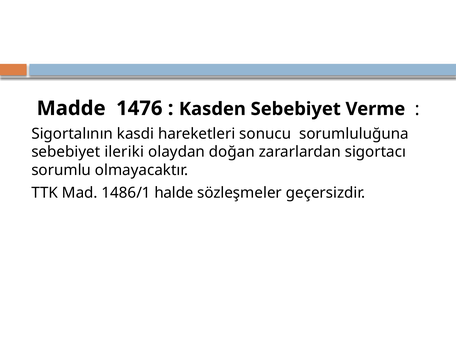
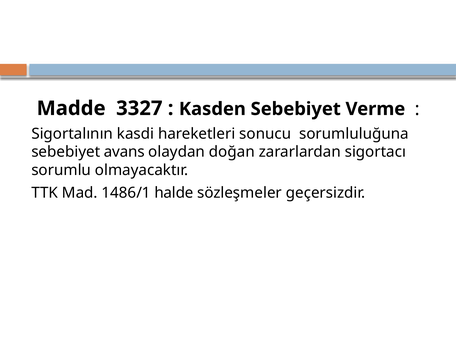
1476: 1476 -> 3327
ileriki: ileriki -> avans
